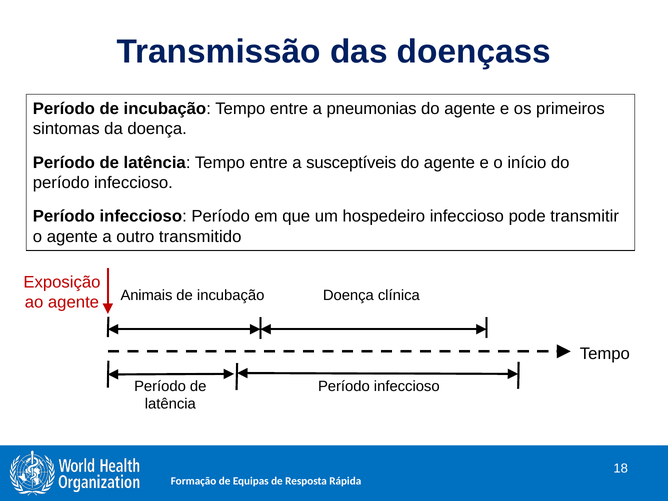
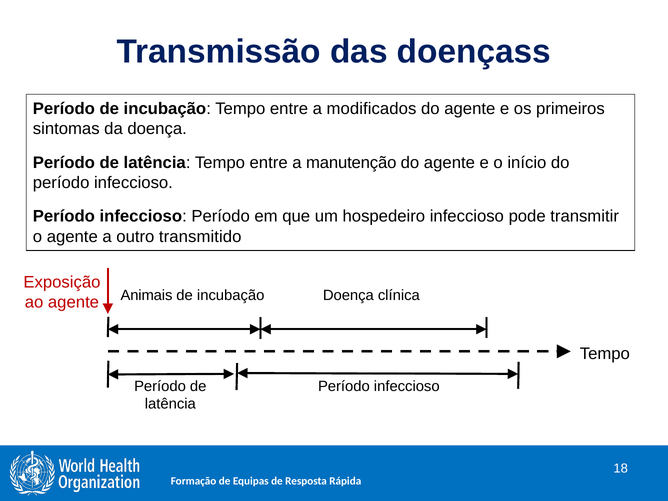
pneumonias: pneumonias -> modificados
susceptíveis: susceptíveis -> manutenção
